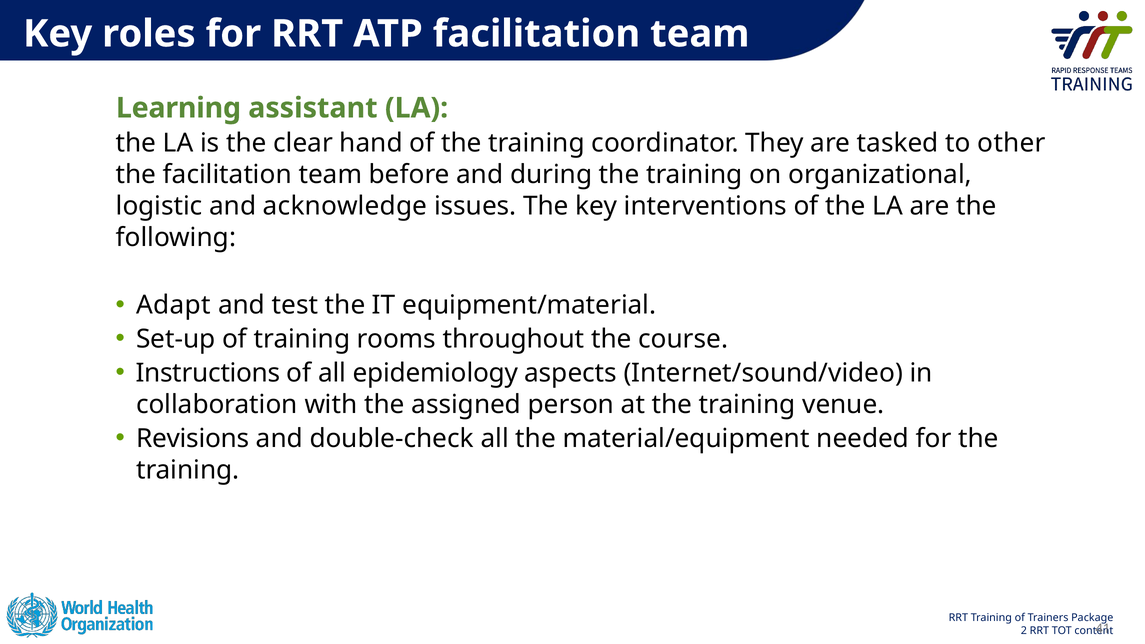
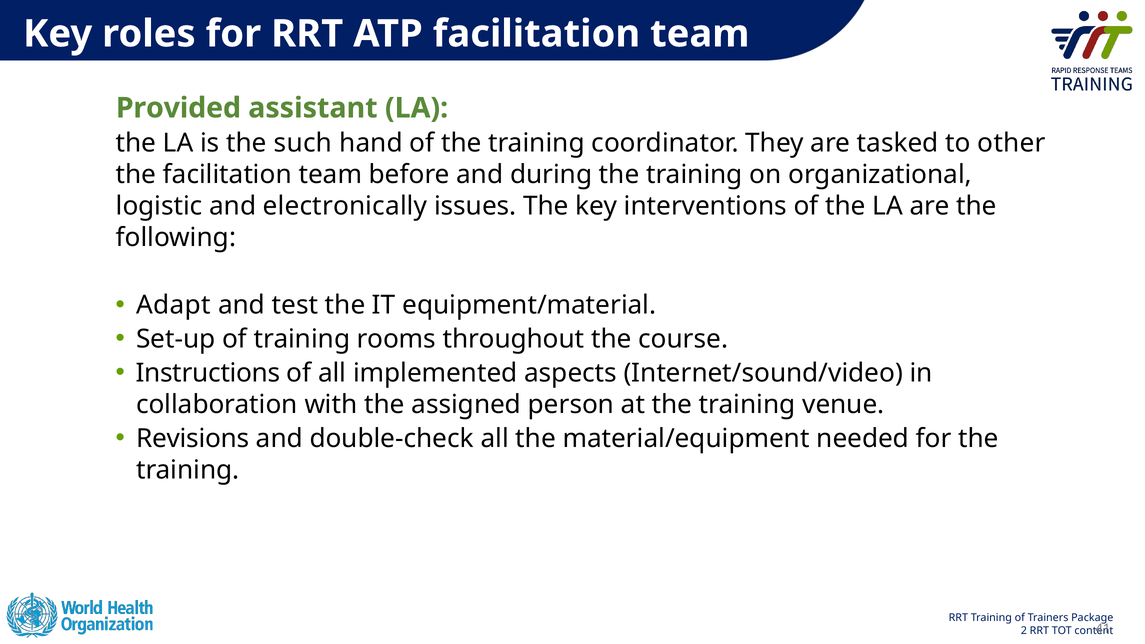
Learning: Learning -> Provided
clear: clear -> such
acknowledge: acknowledge -> electronically
epidemiology: epidemiology -> implemented
